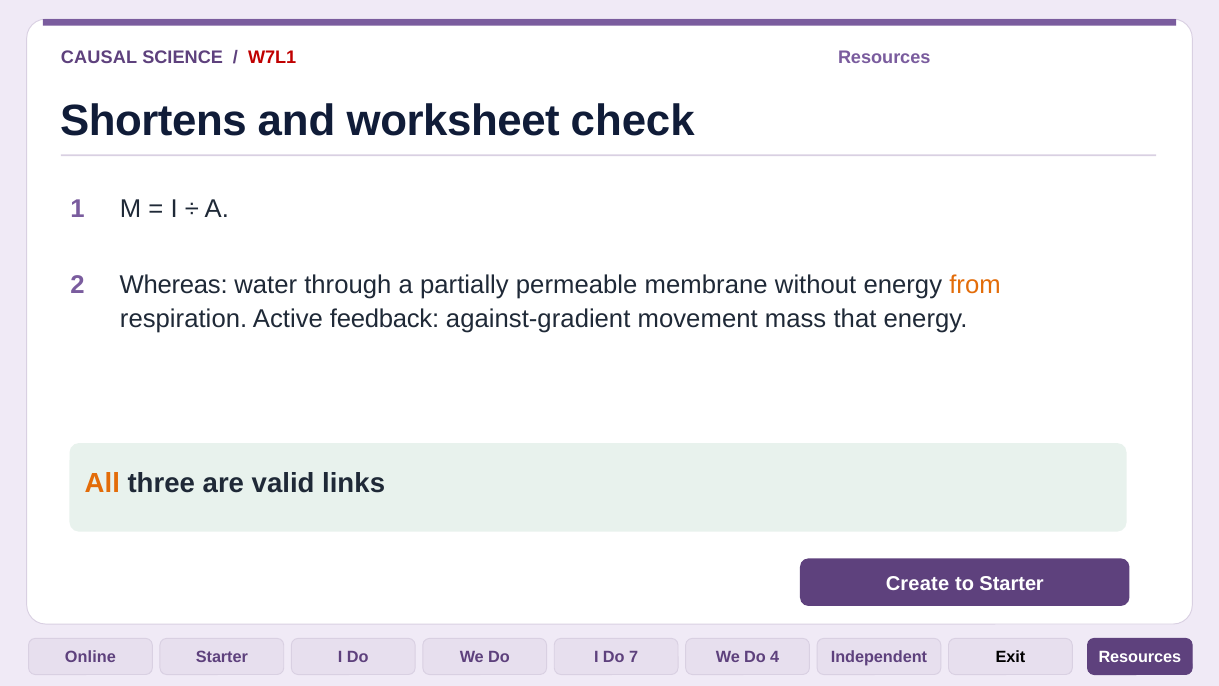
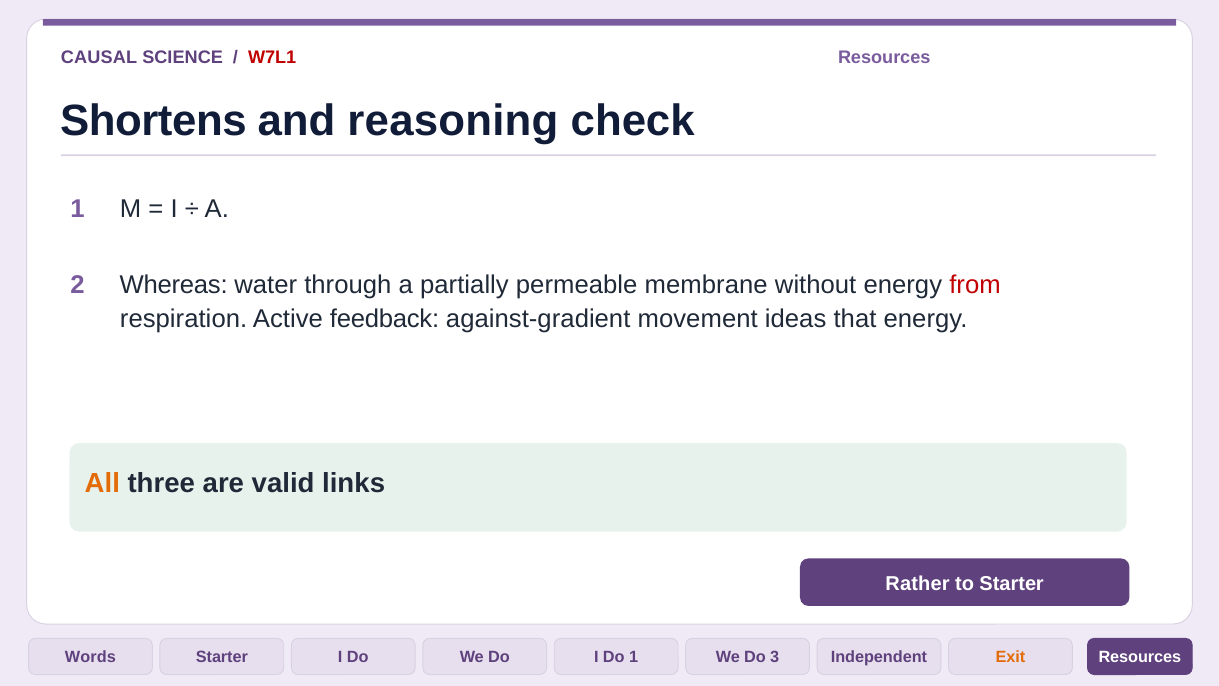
worksheet: worksheet -> reasoning
from colour: orange -> red
mass: mass -> ideas
Create: Create -> Rather
Online: Online -> Words
Do 7: 7 -> 1
4: 4 -> 3
Exit colour: black -> orange
